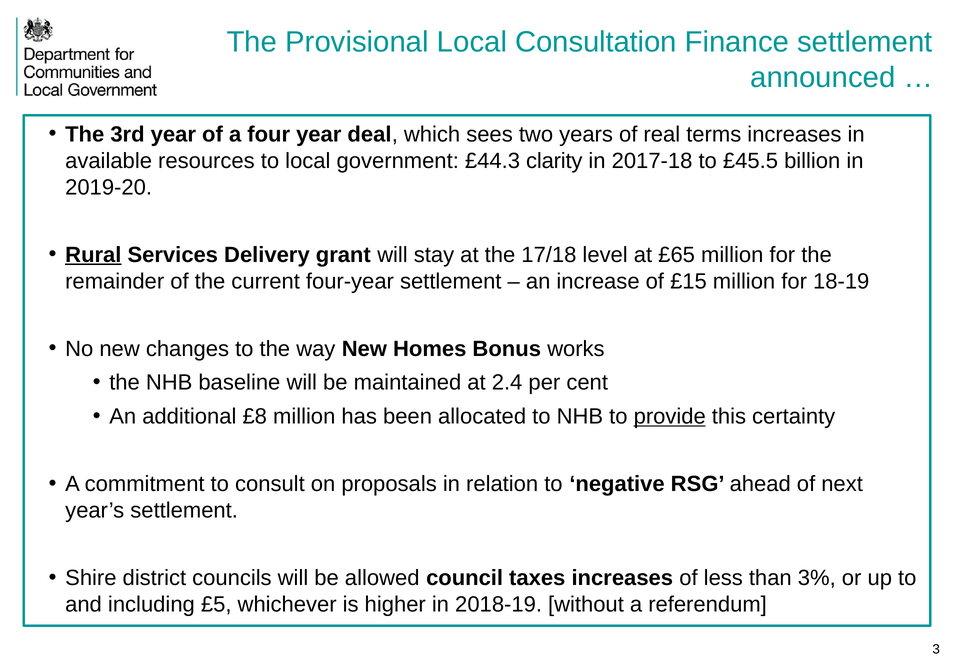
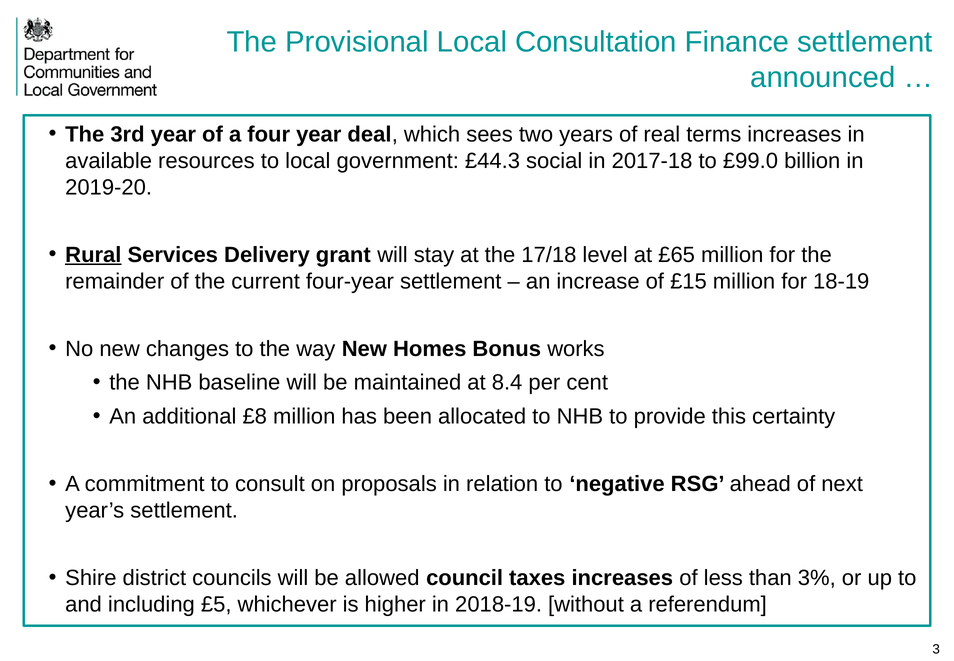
clarity: clarity -> social
£45.5: £45.5 -> £99.0
2.4: 2.4 -> 8.4
provide underline: present -> none
